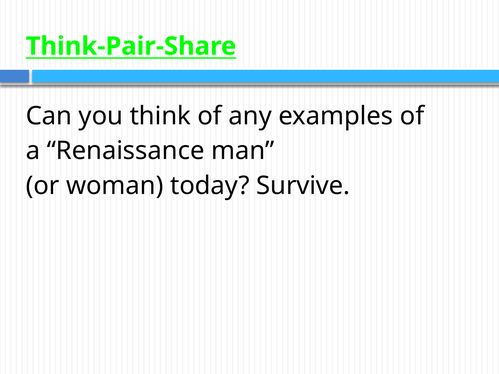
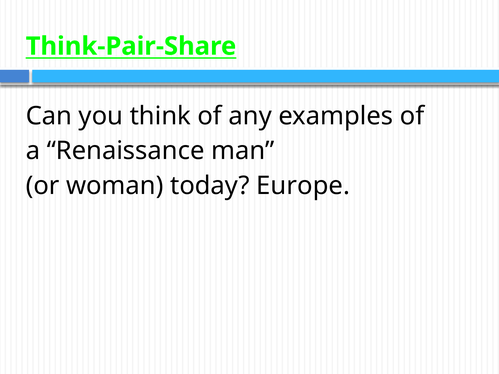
Survive: Survive -> Europe
